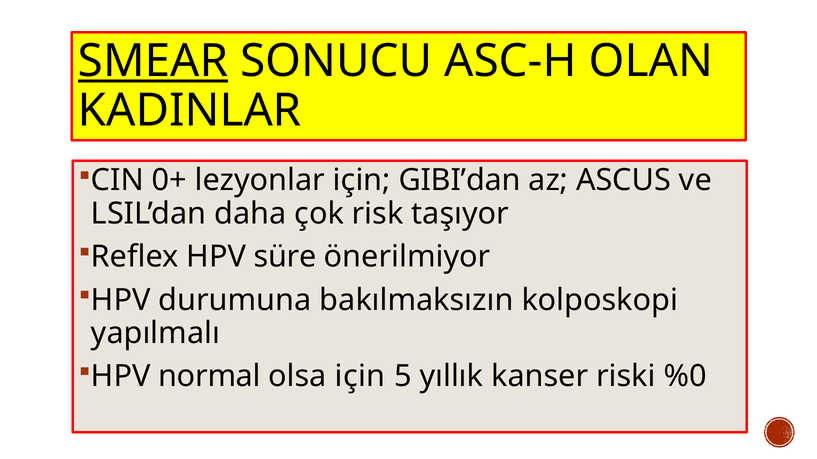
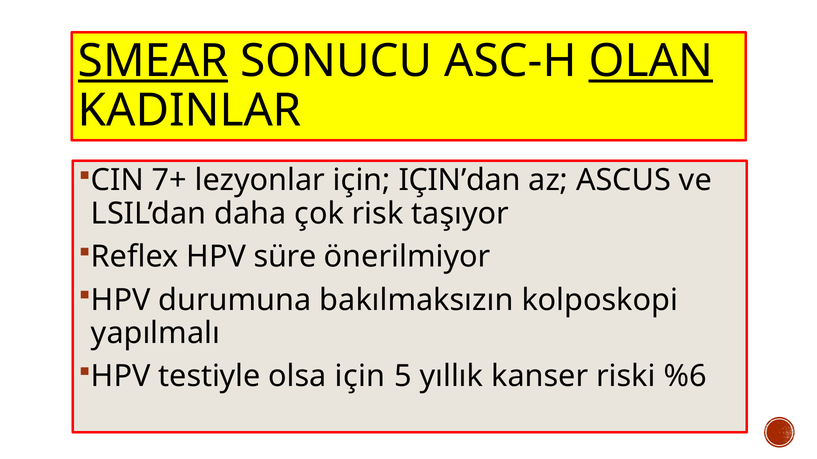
OLAN underline: none -> present
0+: 0+ -> 7+
GIBI’dan: GIBI’dan -> IÇIN’dan
normal: normal -> testiyle
%0: %0 -> %6
